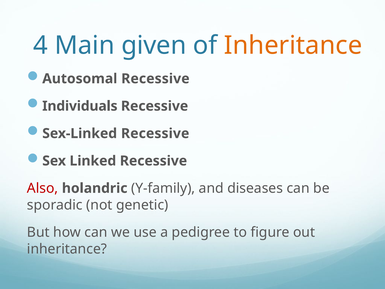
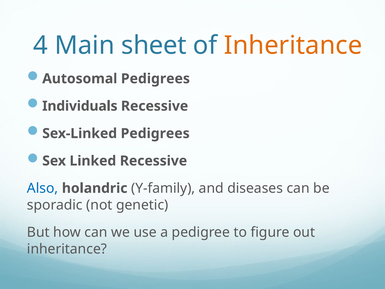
given: given -> sheet
Autosomal Recessive: Recessive -> Pedigrees
Sex-Linked Recessive: Recessive -> Pedigrees
Also colour: red -> blue
